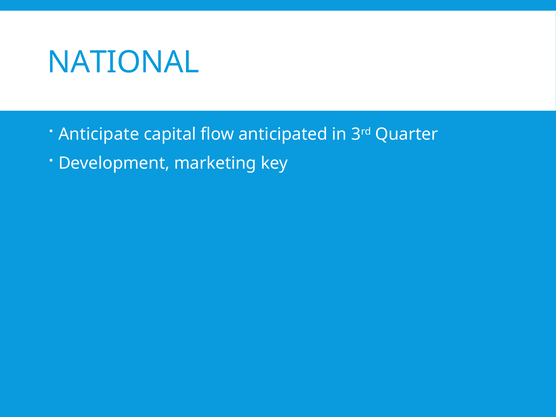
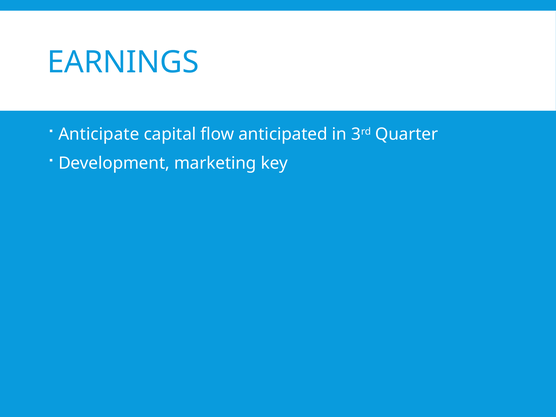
NATIONAL: NATIONAL -> EARNINGS
